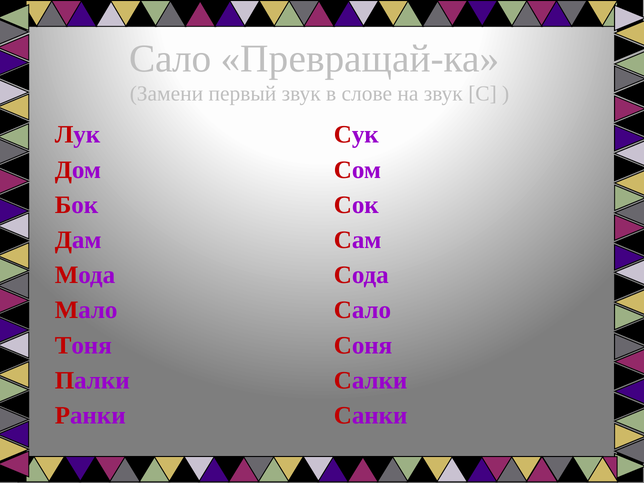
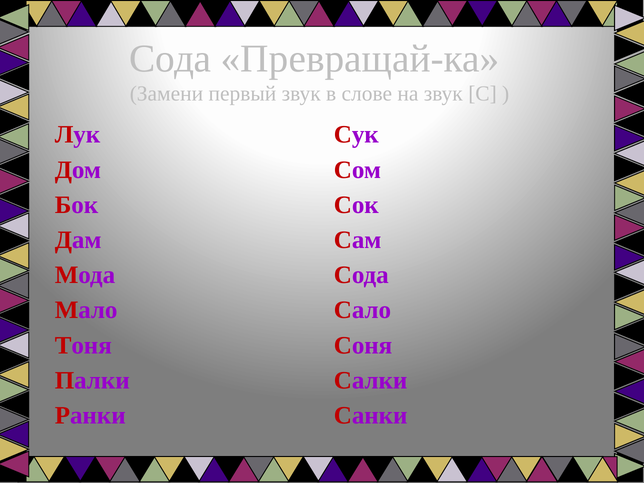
Сало at (170, 59): Сало -> Сода
